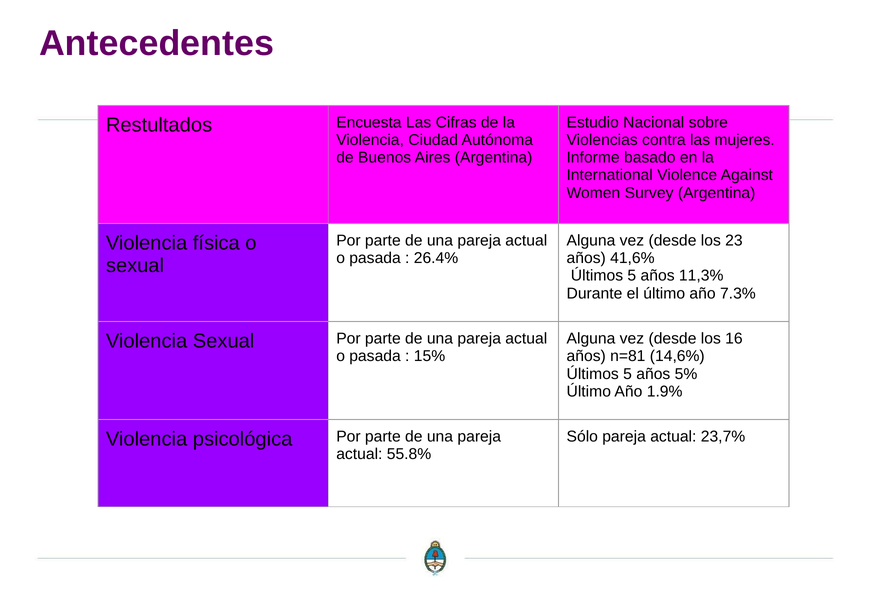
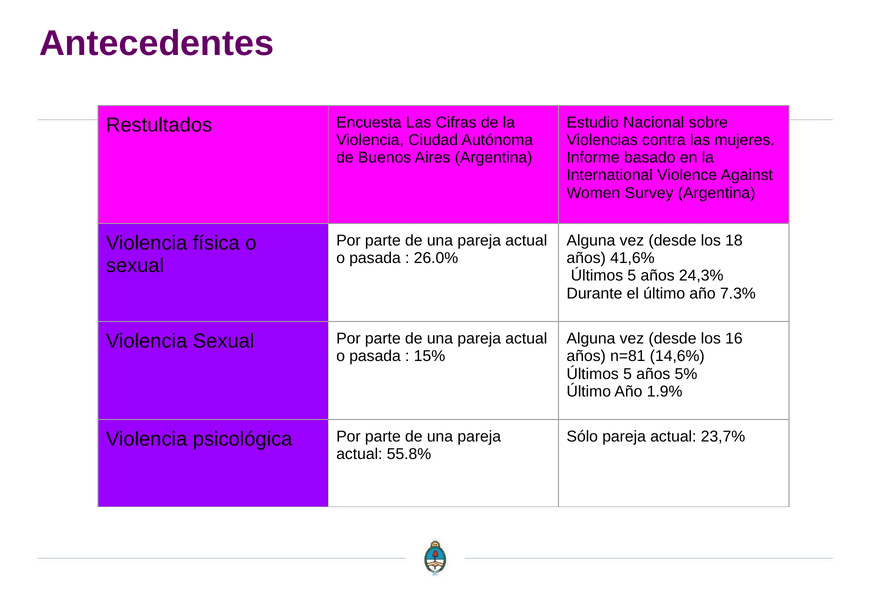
23: 23 -> 18
26.4%: 26.4% -> 26.0%
11,3%: 11,3% -> 24,3%
